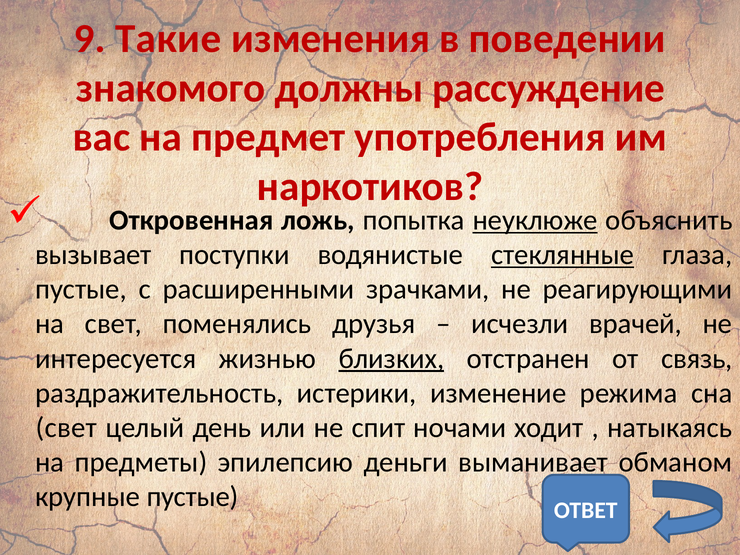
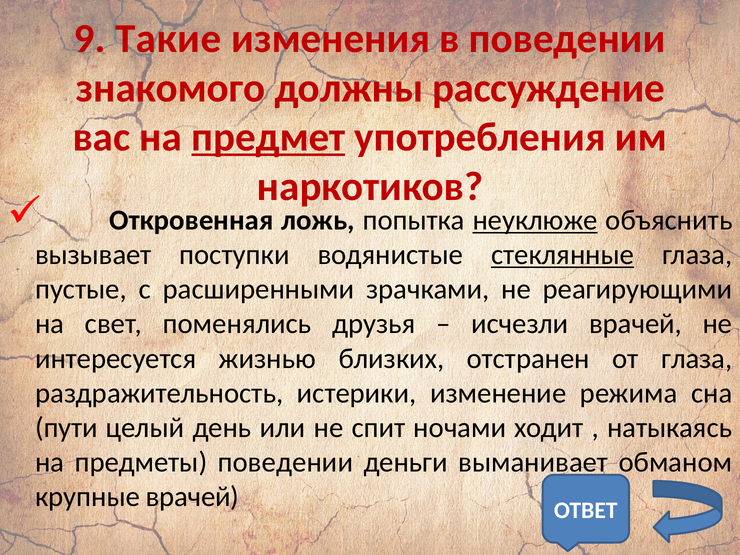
предмет underline: none -> present
близких underline: present -> none
от связь: связь -> глаза
свет at (66, 428): свет -> пути
предметы эпилепсию: эпилепсию -> поведении
крупные пустые: пустые -> врачей
